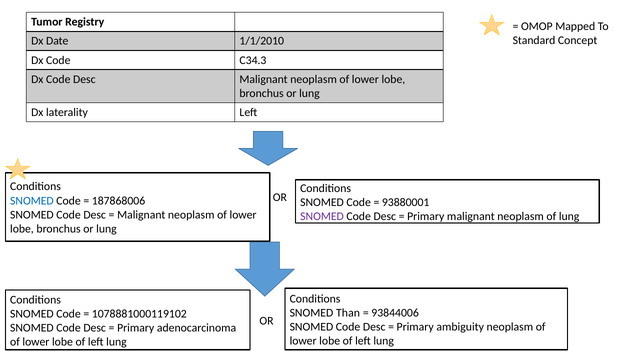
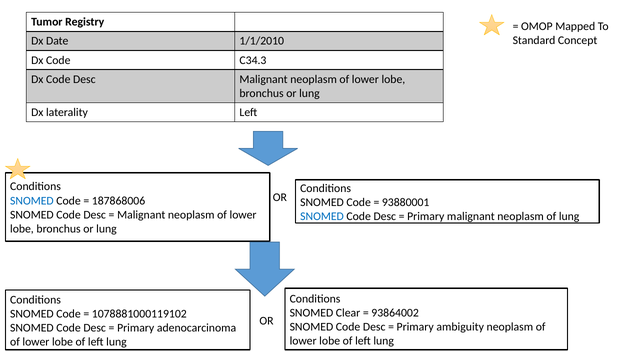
SNOMED at (322, 216) colour: purple -> blue
Than: Than -> Clear
93844006: 93844006 -> 93864002
